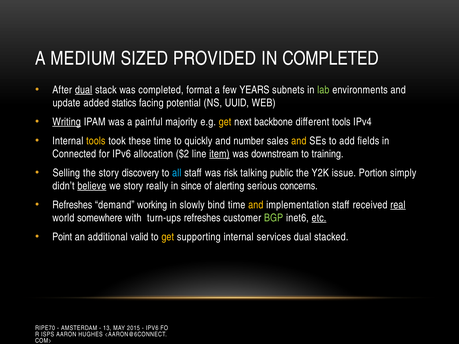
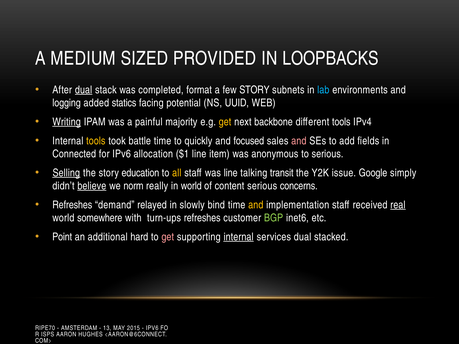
IN COMPLETED: COMPLETED -> LOOPBACKS
few YEARS: YEARS -> STORY
lab colour: light green -> light blue
update: update -> logging
these: these -> battle
number: number -> focused
and at (299, 141) colour: yellow -> pink
$2: $2 -> $1
item underline: present -> none
downstream: downstream -> anonymous
to training: training -> serious
Selling underline: none -> present
discovery: discovery -> education
all colour: light blue -> yellow
was risk: risk -> line
public: public -> transit
Portion: Portion -> Google
we story: story -> norm
in since: since -> world
alerting: alerting -> content
working: working -> relayed
etc underline: present -> none
valid: valid -> hard
get at (168, 237) colour: yellow -> pink
internal at (239, 237) underline: none -> present
